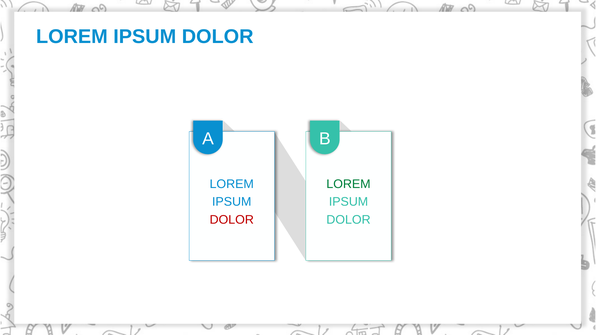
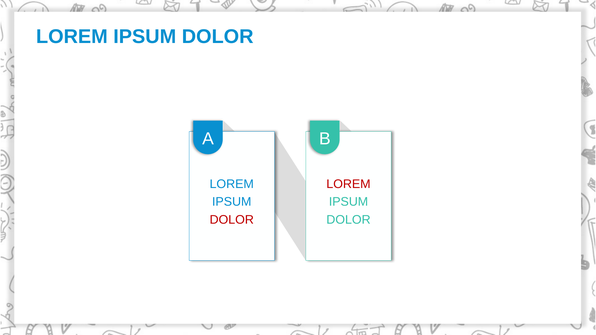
LOREM at (348, 184) colour: green -> red
